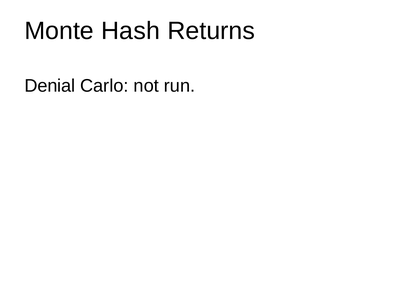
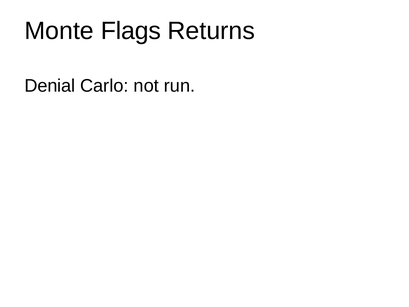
Hash: Hash -> Flags
